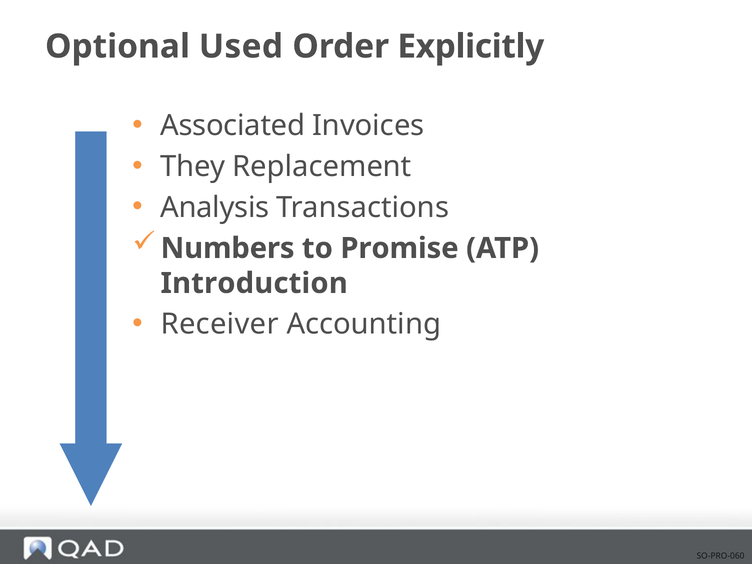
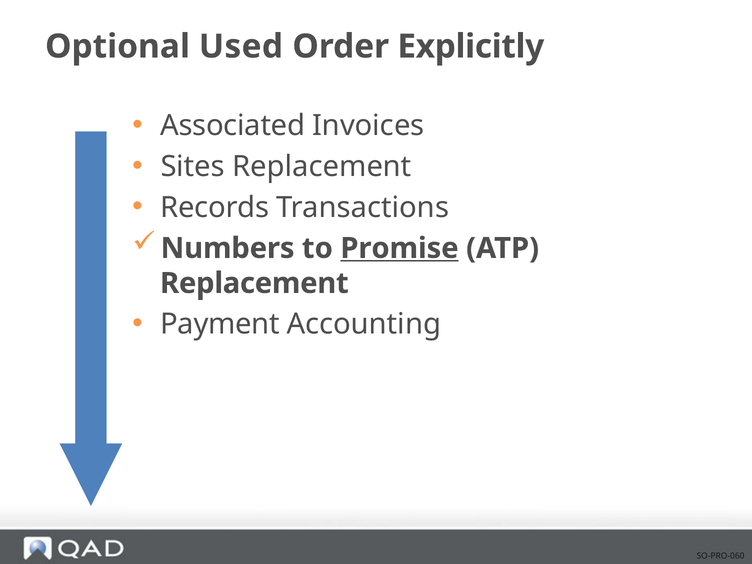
They: They -> Sites
Analysis: Analysis -> Records
Promise underline: none -> present
Introduction at (254, 283): Introduction -> Replacement
Receiver: Receiver -> Payment
